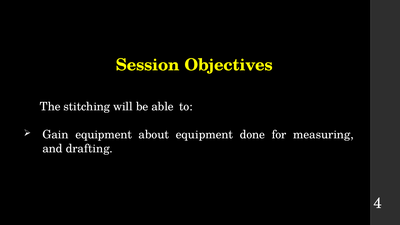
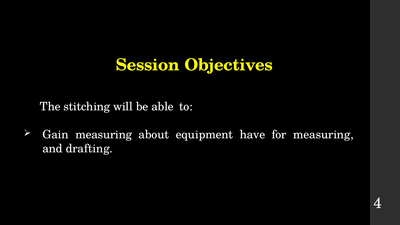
Gain equipment: equipment -> measuring
done: done -> have
